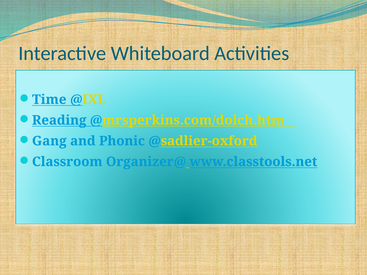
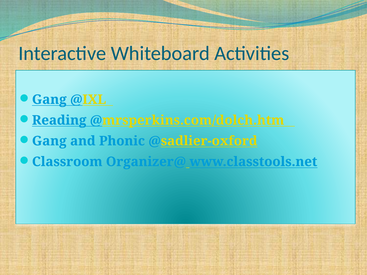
Time at (49, 100): Time -> Gang
